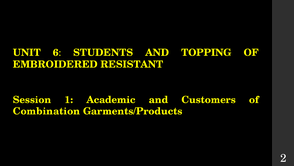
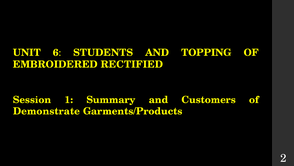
RESISTANT: RESISTANT -> RECTIFIED
Academic: Academic -> Summary
Combination: Combination -> Demonstrate
